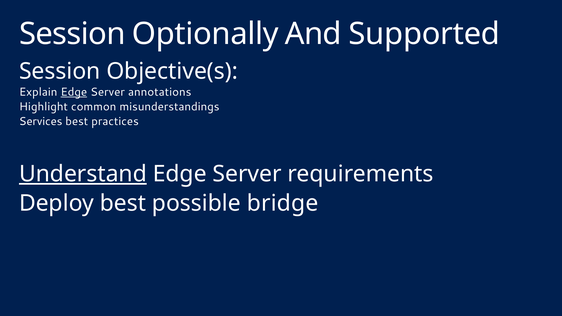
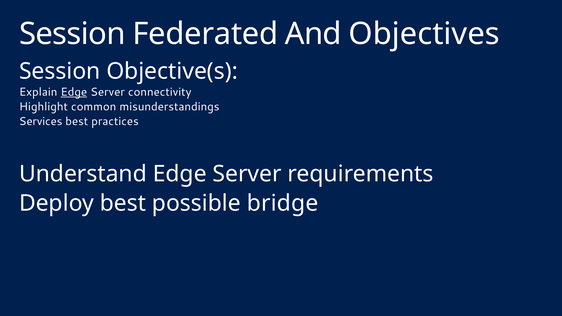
Optionally: Optionally -> Federated
Supported: Supported -> Objectives
annotations: annotations -> connectivity
Understand underline: present -> none
